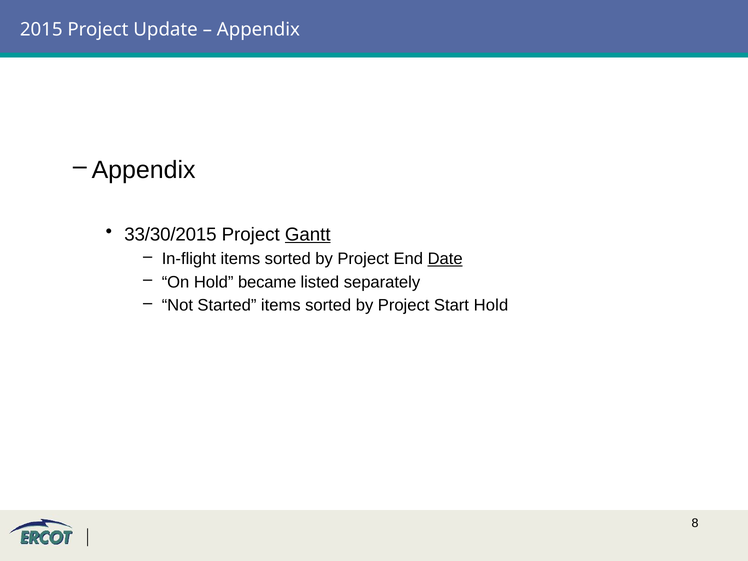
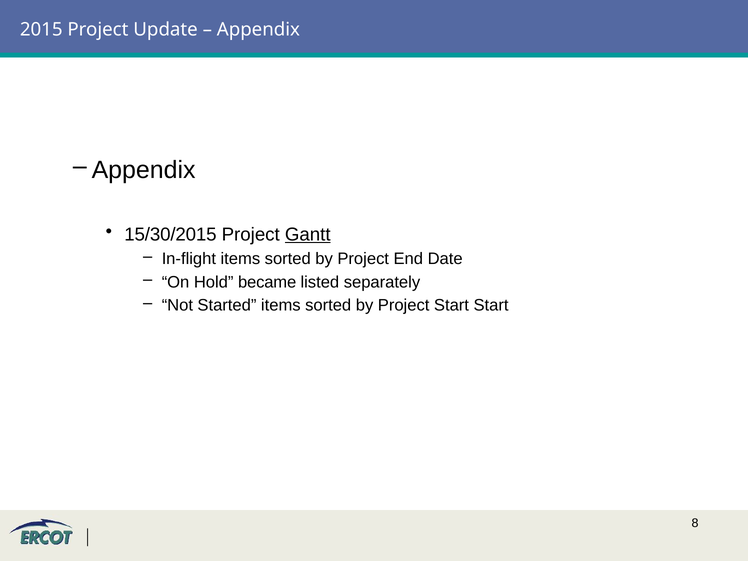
33/30/2015: 33/30/2015 -> 15/30/2015
Date underline: present -> none
Start Hold: Hold -> Start
